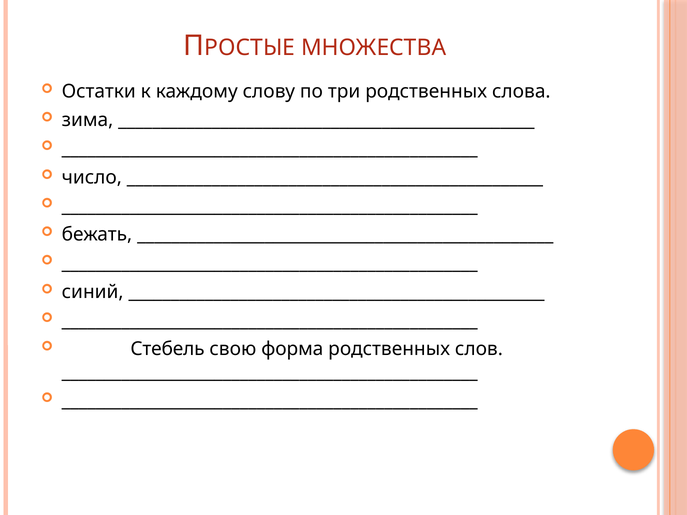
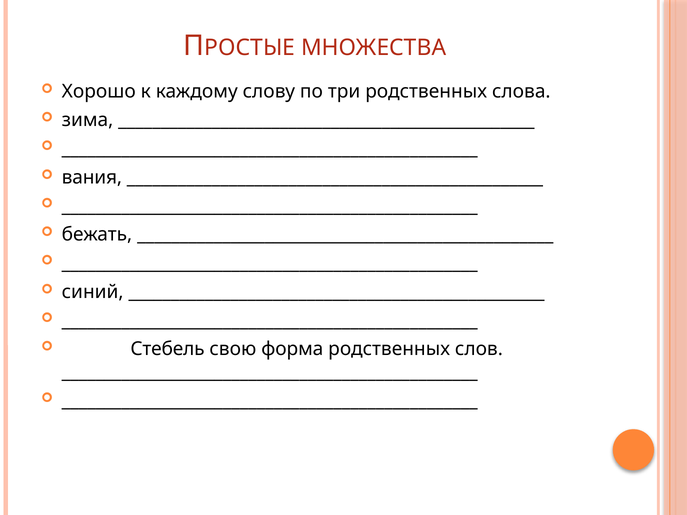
Остатки: Остатки -> Хорошо
число: число -> вания
